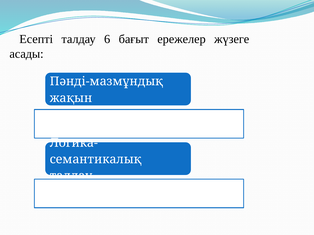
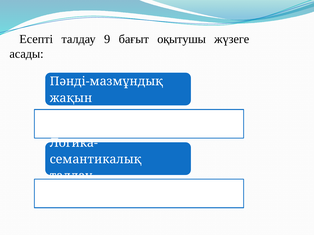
6: 6 -> 9
ережелер: ережелер -> оқытушы
